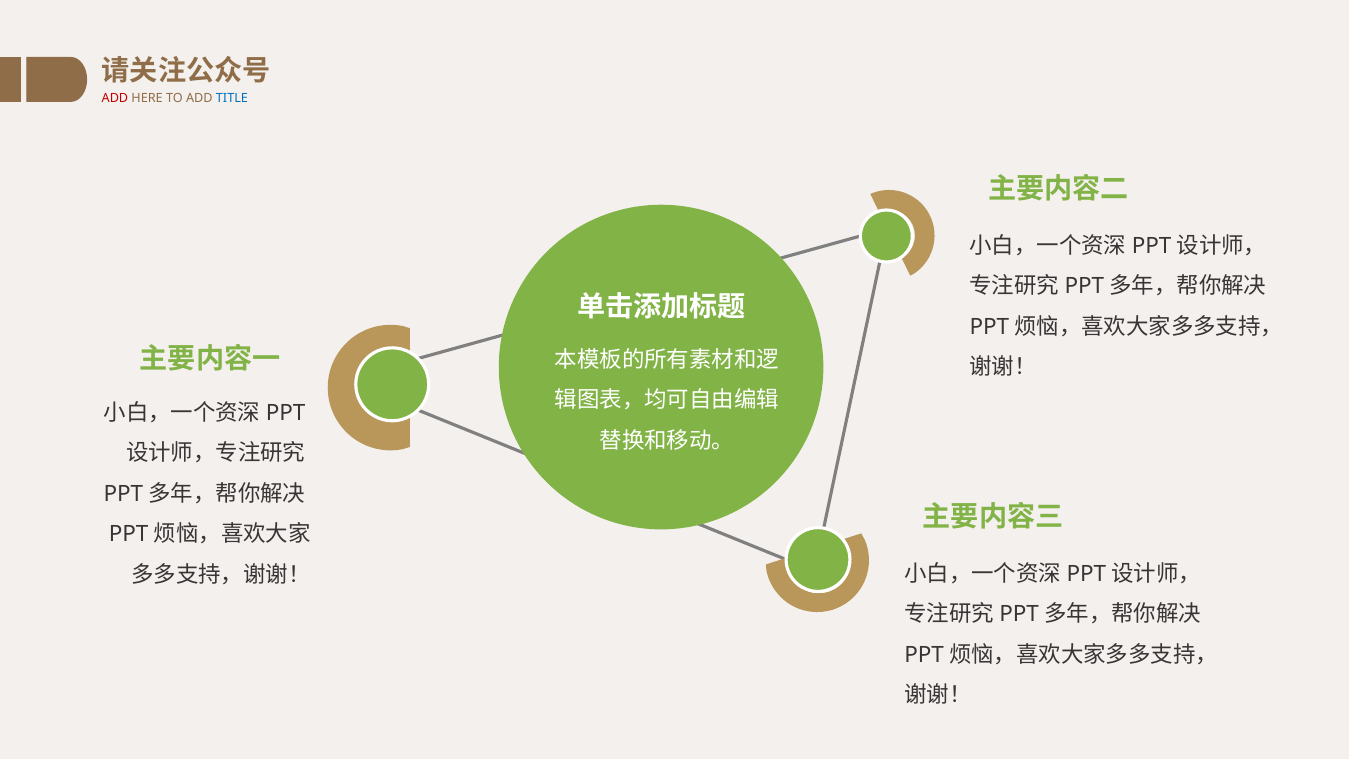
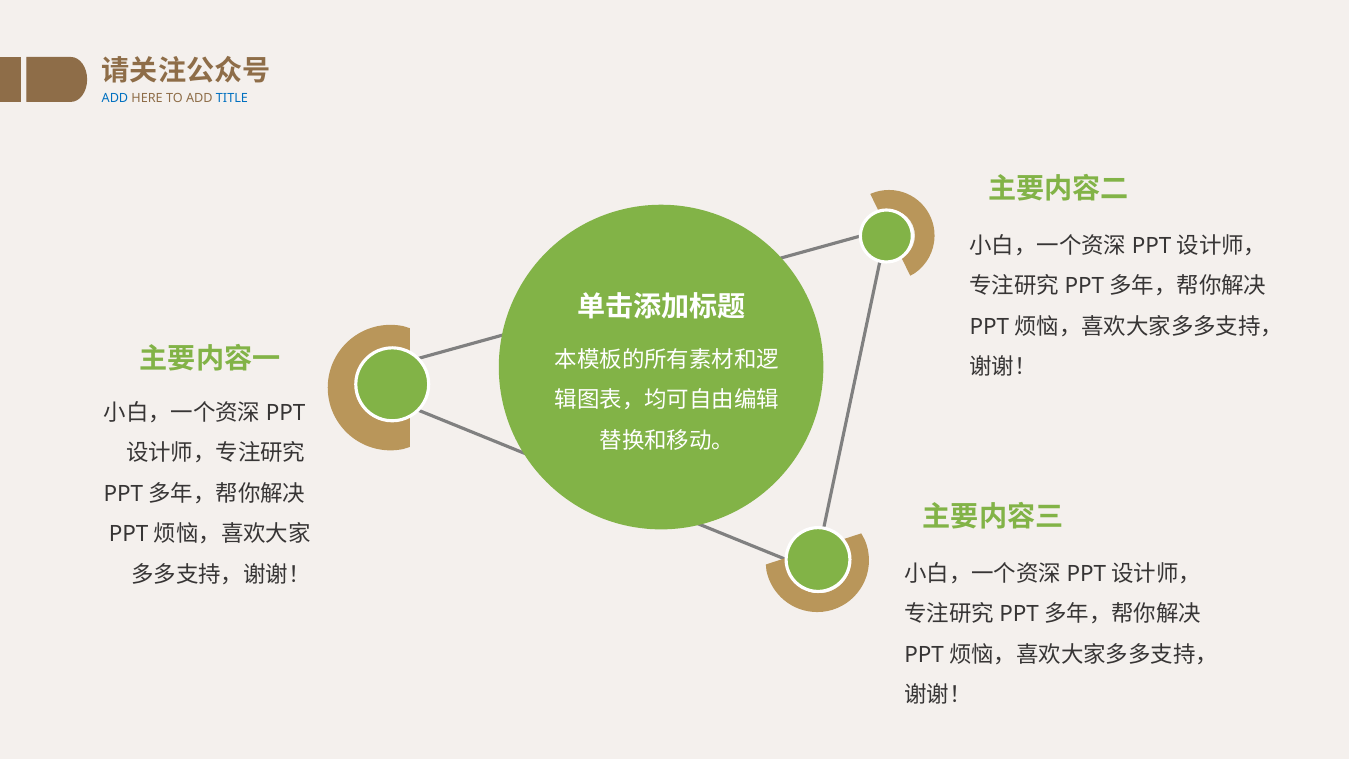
ADD at (115, 98) colour: red -> blue
